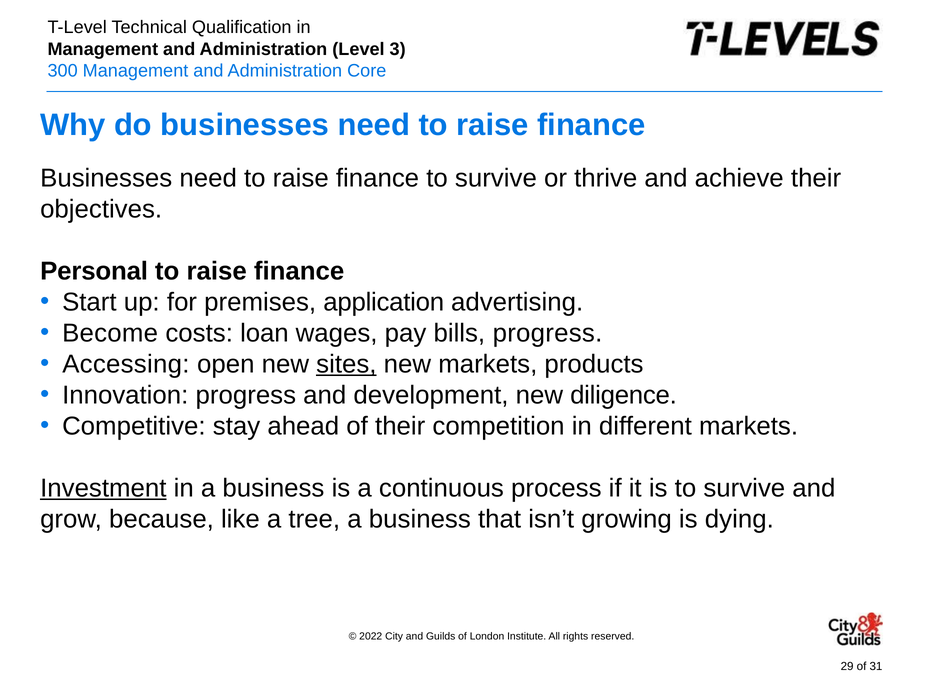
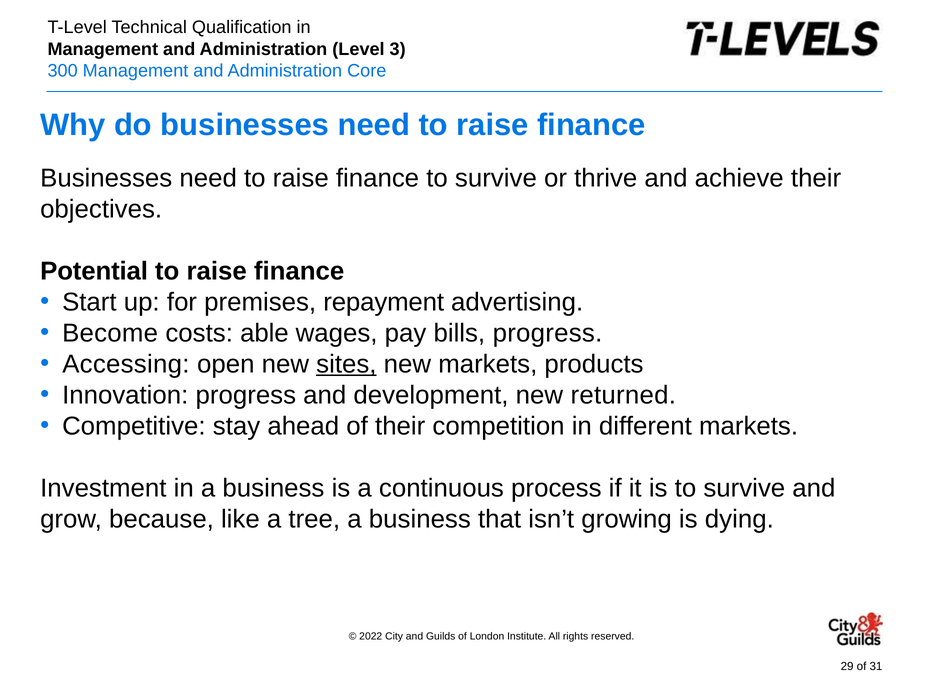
Personal: Personal -> Potential
application: application -> repayment
loan: loan -> able
diligence: diligence -> returned
Investment underline: present -> none
